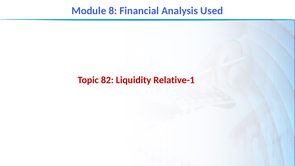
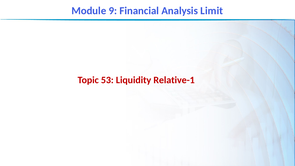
8: 8 -> 9
Used: Used -> Limit
82: 82 -> 53
